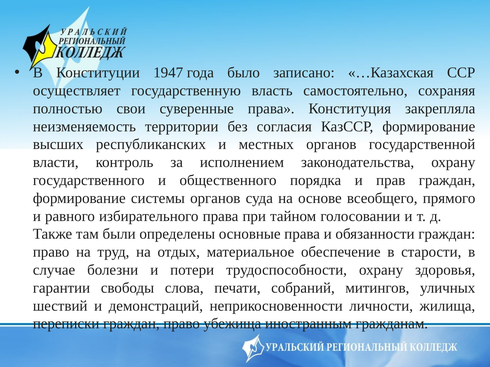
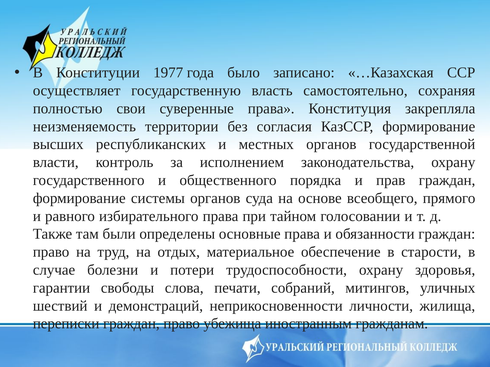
1947: 1947 -> 1977
